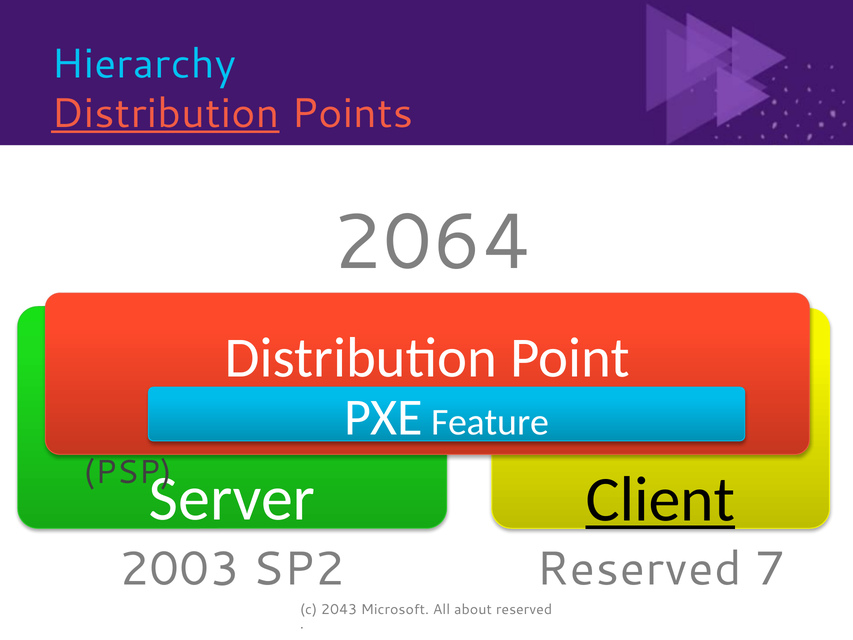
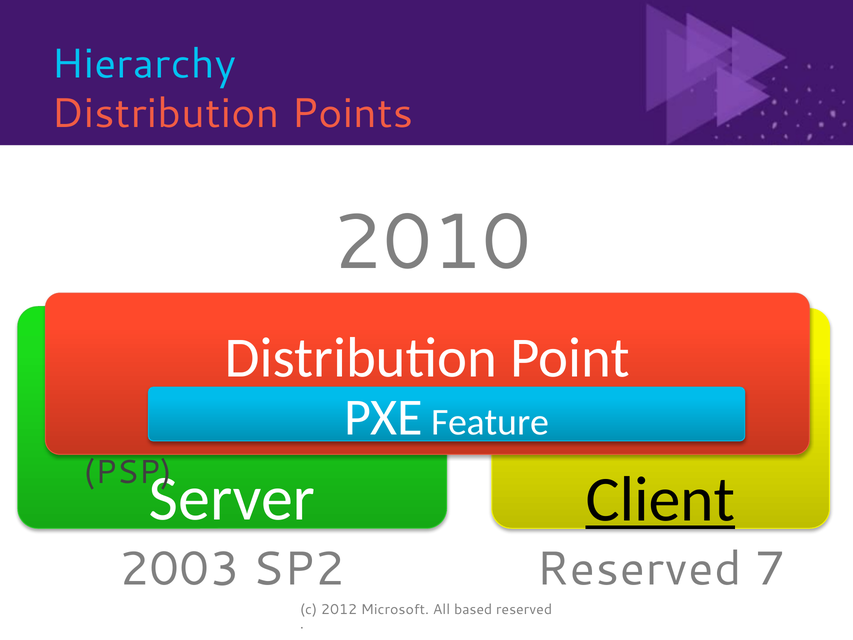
Distribution at (165, 114) underline: present -> none
2064: 2064 -> 2010
2043: 2043 -> 2012
about: about -> based
